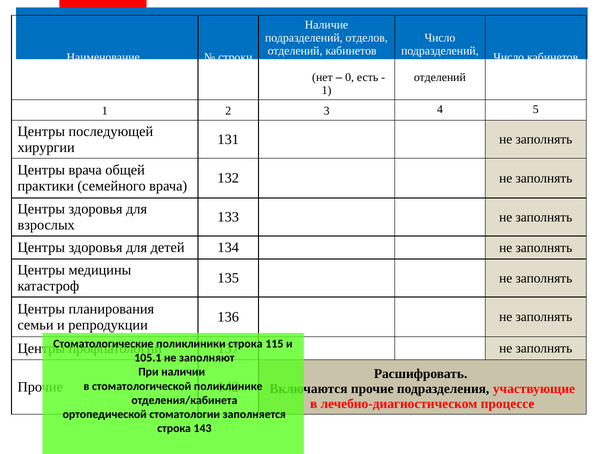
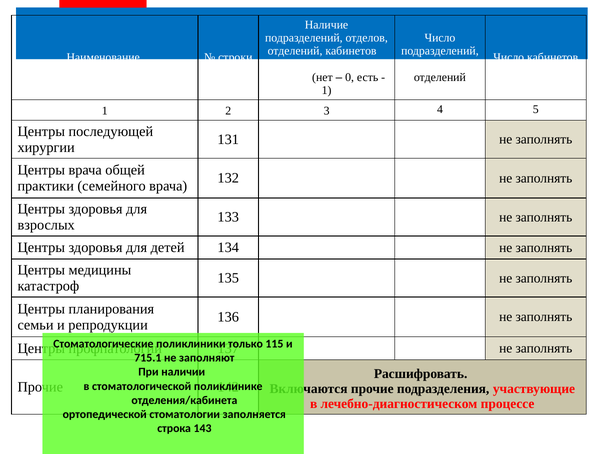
поликлиники строка: строка -> только
105.1: 105.1 -> 715.1
